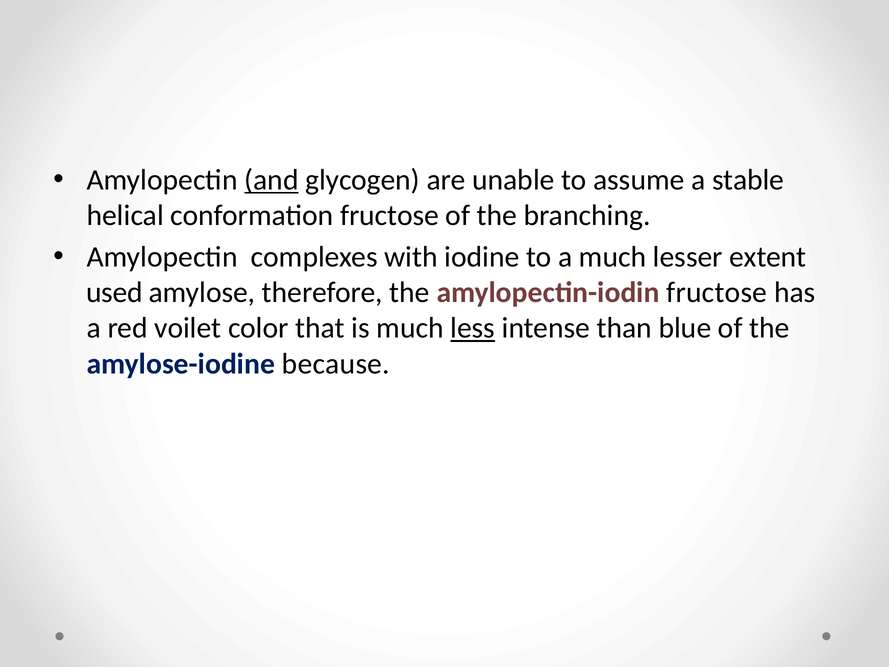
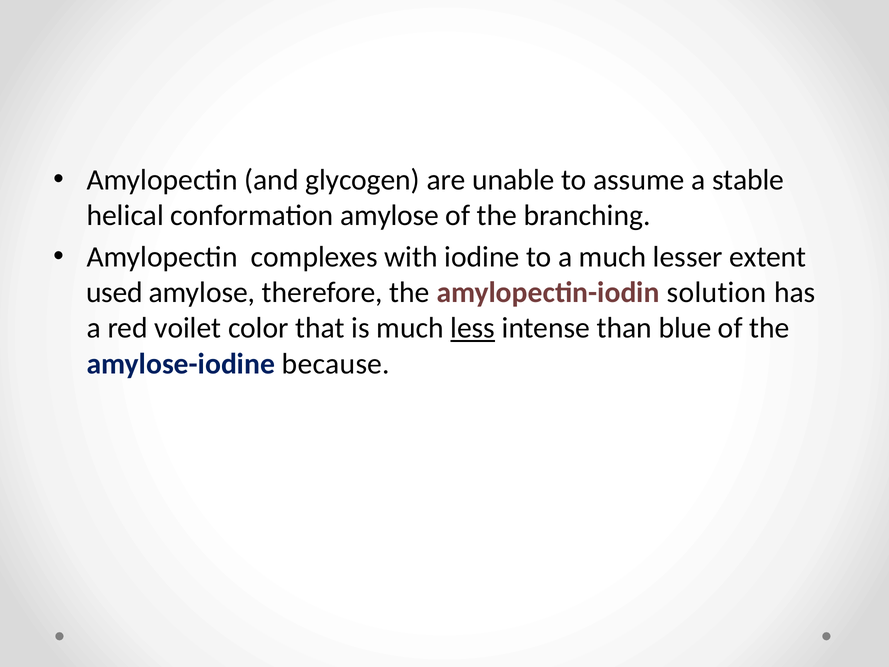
and underline: present -> none
conformation fructose: fructose -> amylose
amylopectin-iodin fructose: fructose -> solution
